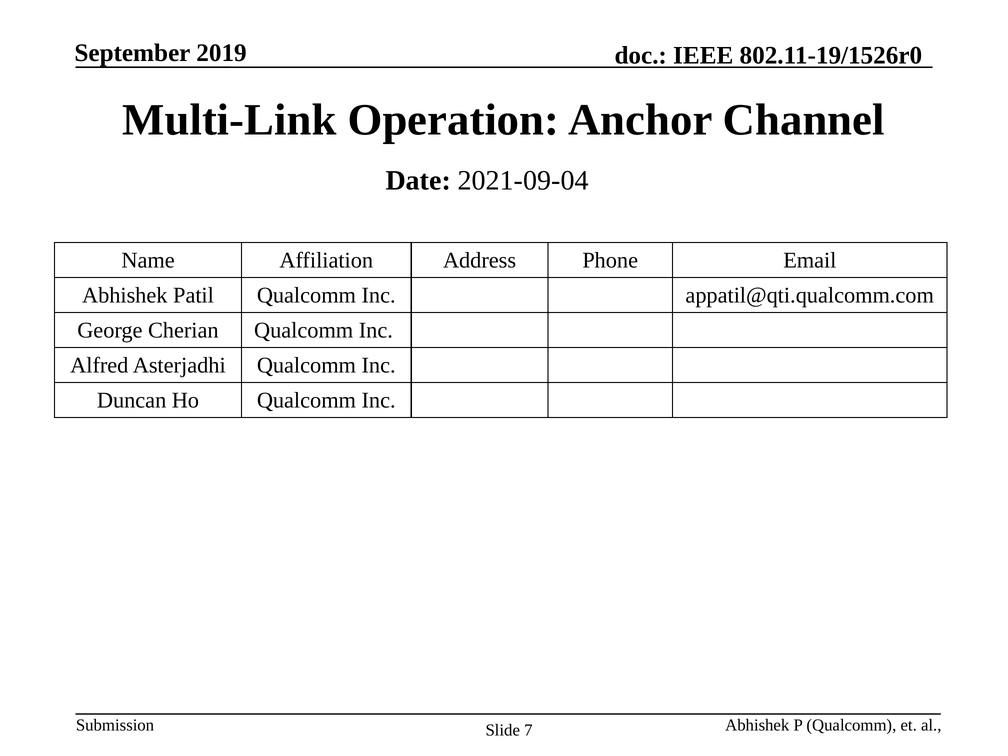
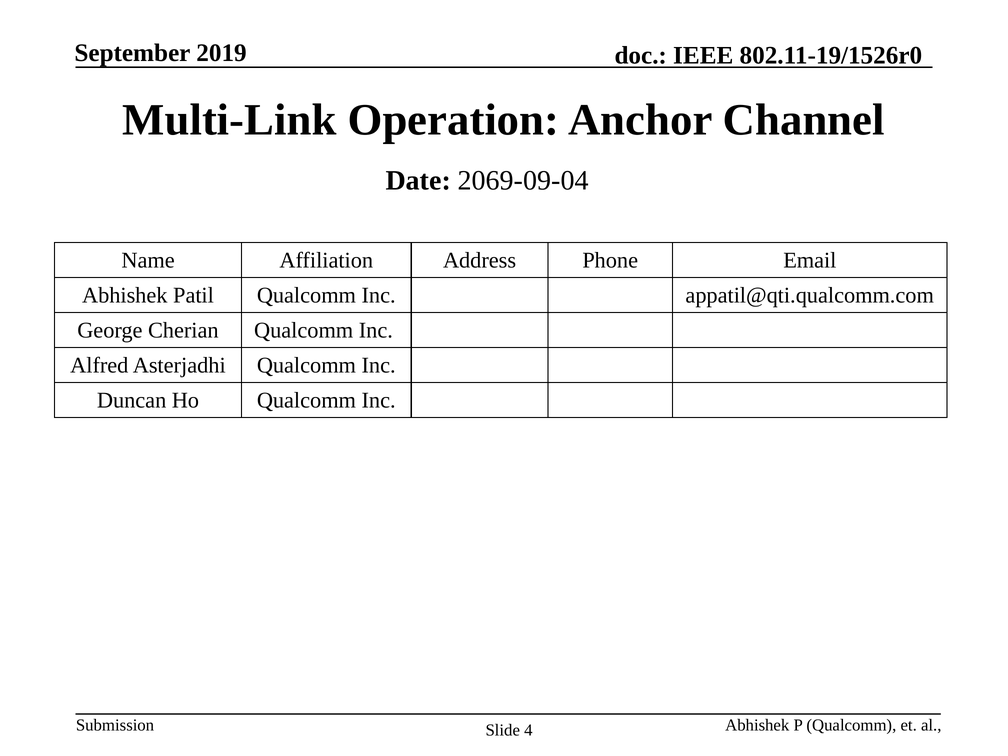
2021-09-04: 2021-09-04 -> 2069-09-04
7: 7 -> 4
